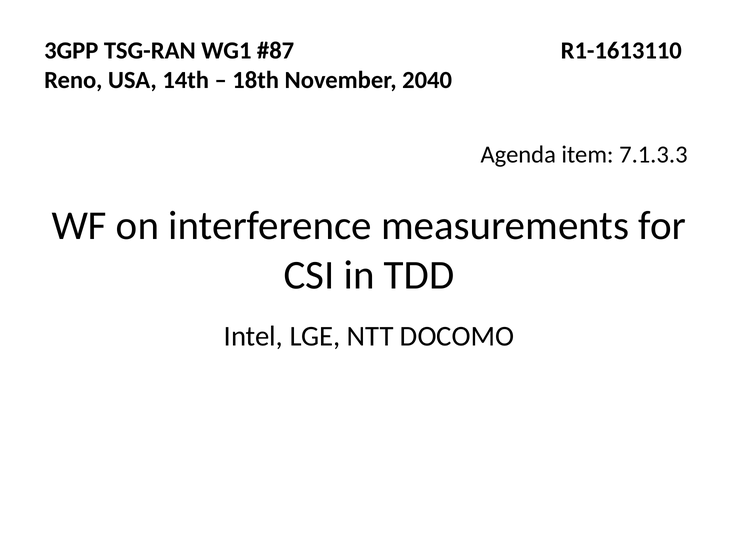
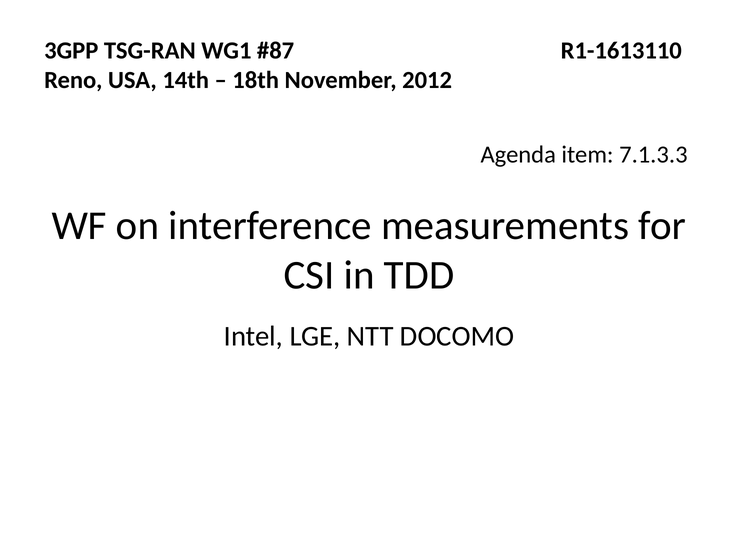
2040: 2040 -> 2012
